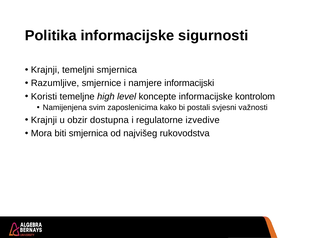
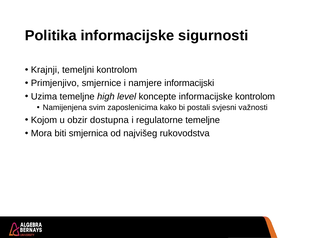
temeljni smjernica: smjernica -> kontrolom
Razumljive: Razumljive -> Primjenjivo
Koristi: Koristi -> Uzima
Krajnji at (44, 120): Krajnji -> Kojom
regulatorne izvedive: izvedive -> temeljne
